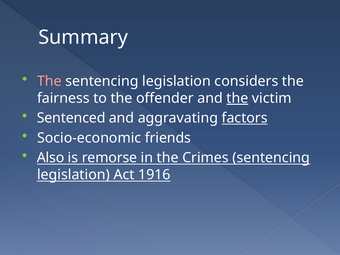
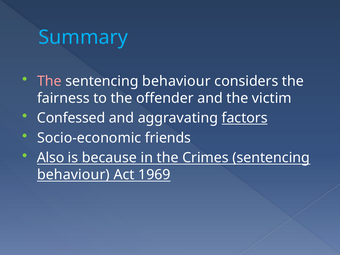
Summary colour: white -> light blue
legislation at (176, 81): legislation -> behaviour
the at (237, 98) underline: present -> none
Sentenced: Sentenced -> Confessed
remorse: remorse -> because
legislation at (73, 175): legislation -> behaviour
1916: 1916 -> 1969
